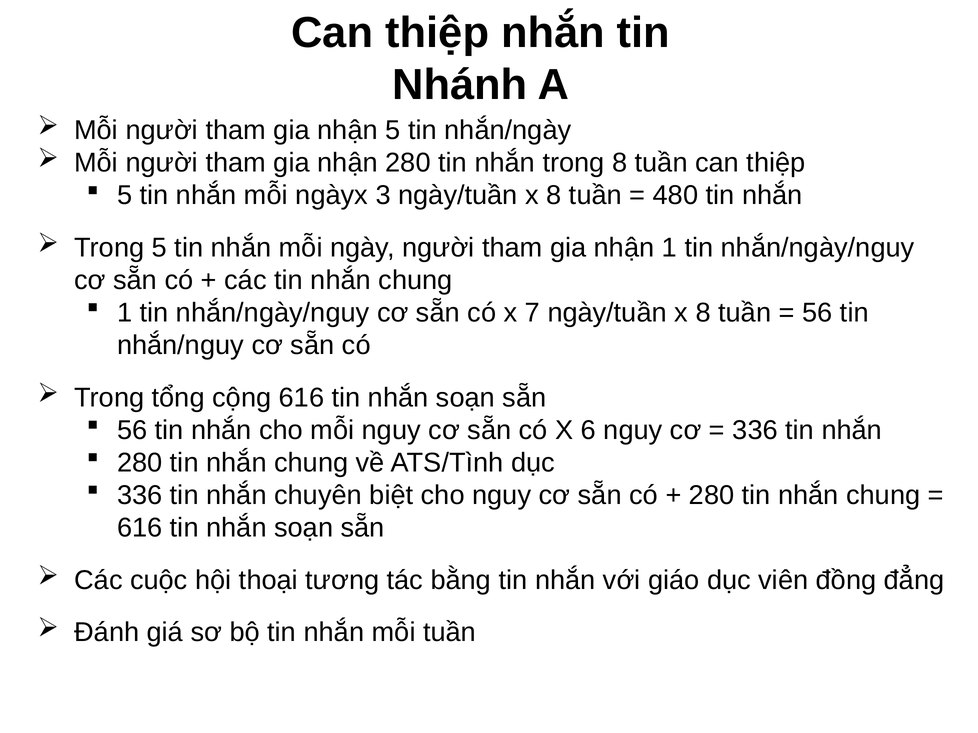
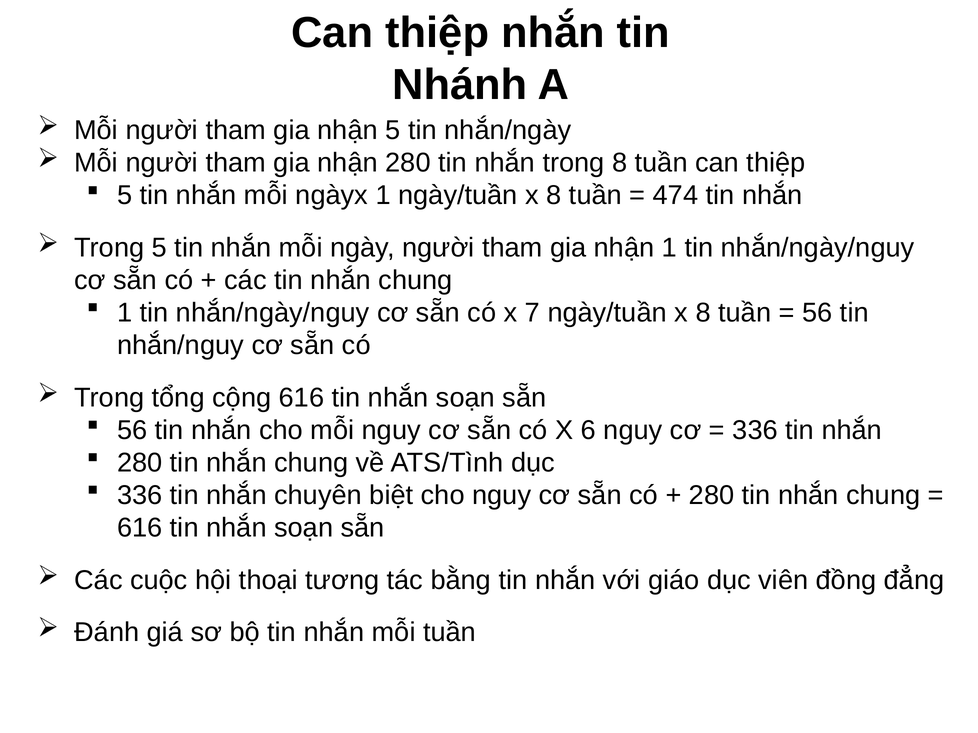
ngàyx 3: 3 -> 1
480: 480 -> 474
